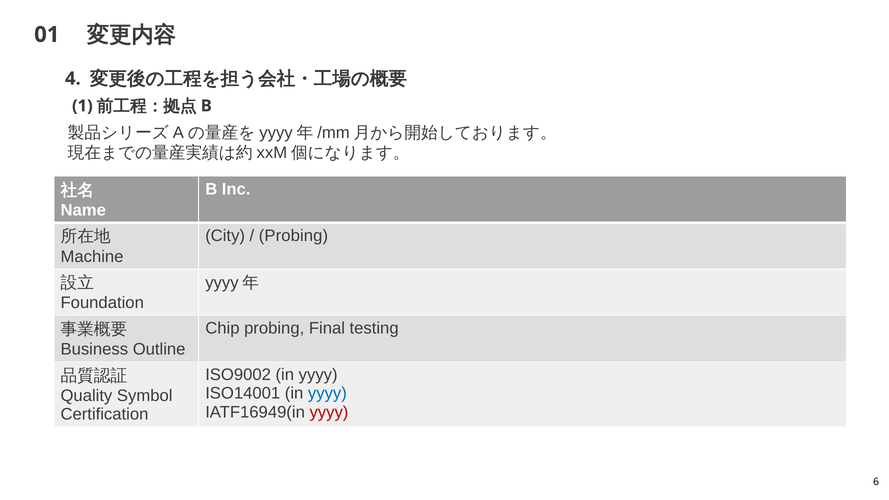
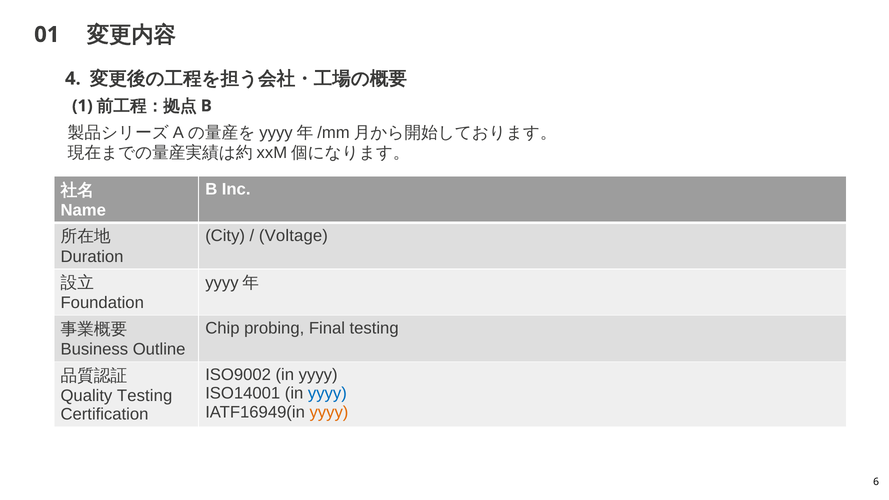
Probing at (293, 236): Probing -> Voltage
Machine: Machine -> Duration
Quality Symbol: Symbol -> Testing
yyyy at (329, 412) colour: red -> orange
